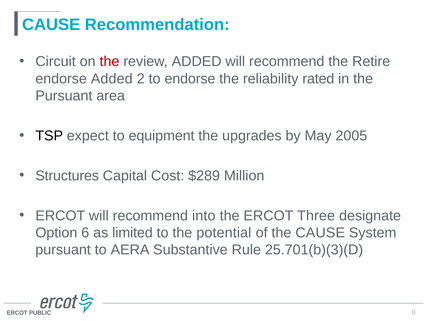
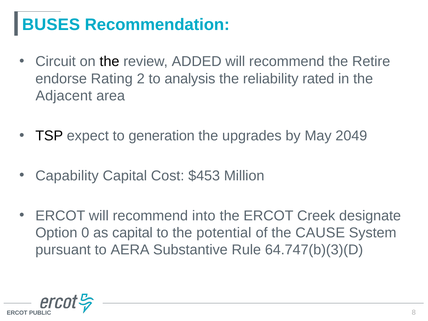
CAUSE at (51, 25): CAUSE -> BUSES
the at (109, 62) colour: red -> black
endorse Added: Added -> Rating
to endorse: endorse -> analysis
Pursuant at (64, 96): Pursuant -> Adjacent
equipment: equipment -> generation
2005: 2005 -> 2049
Structures: Structures -> Capability
$289: $289 -> $453
Three: Three -> Creek
6: 6 -> 0
as limited: limited -> capital
25.701(b)(3)(D: 25.701(b)(3)(D -> 64.747(b)(3)(D
